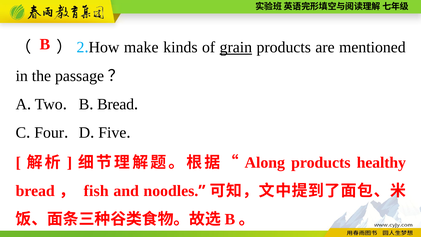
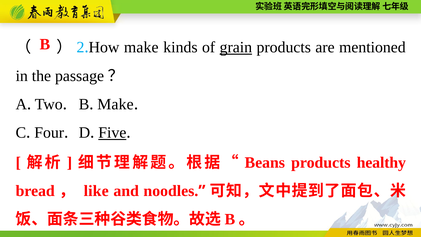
Bread at (116, 104): Bread -> Make
Five underline: none -> present
Along: Along -> Beans
fish: fish -> like
